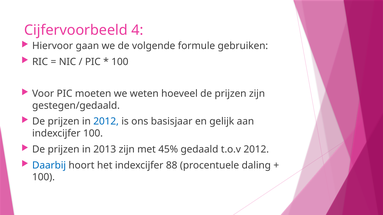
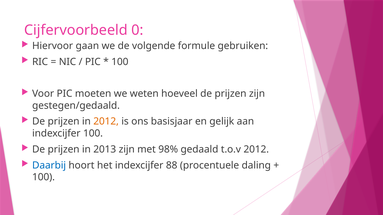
4: 4 -> 0
2012 at (106, 122) colour: blue -> orange
45%: 45% -> 98%
